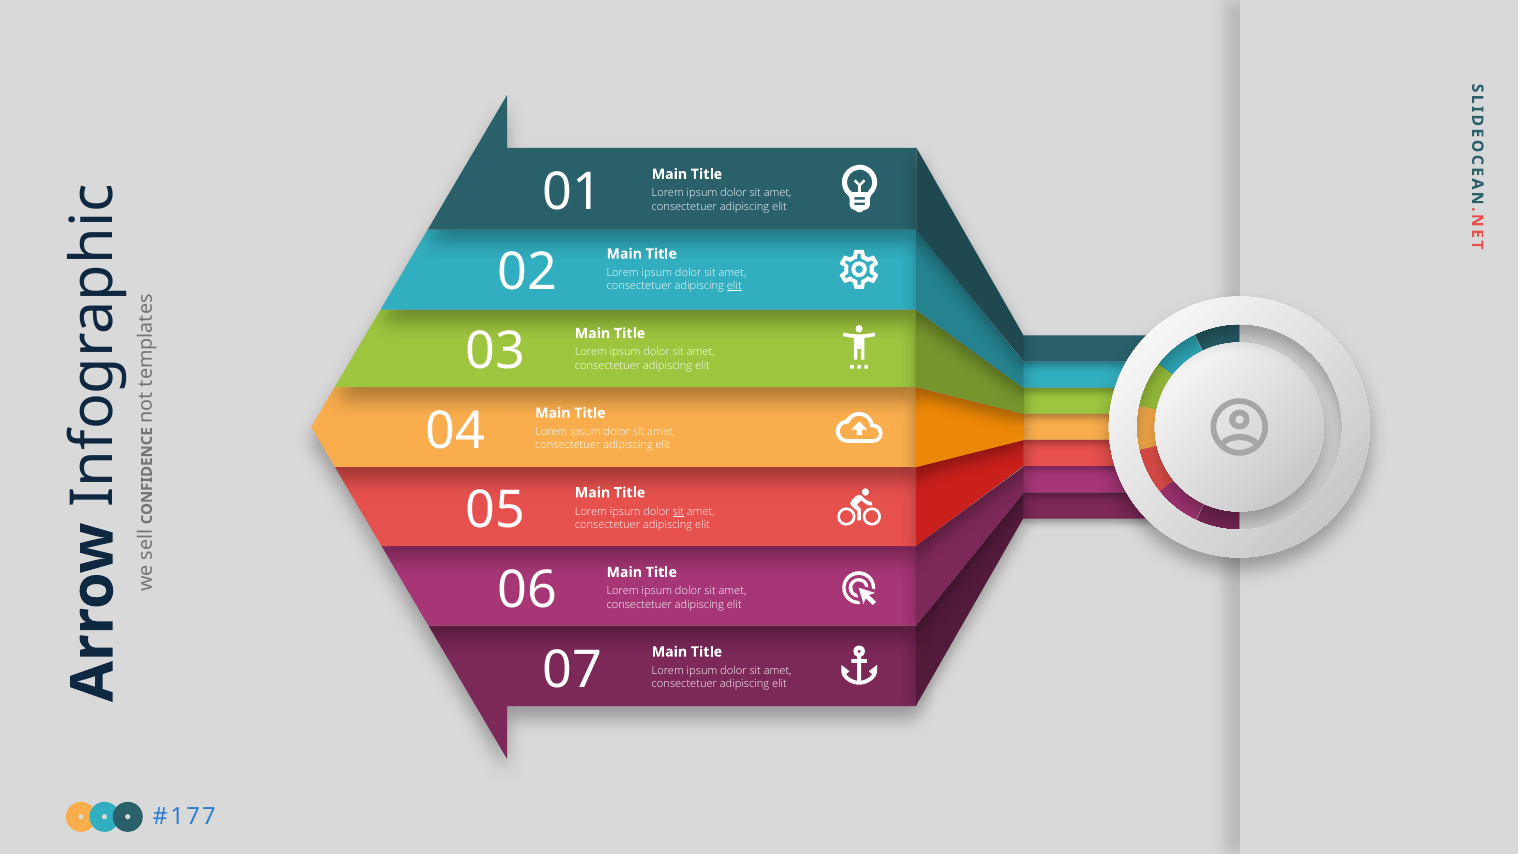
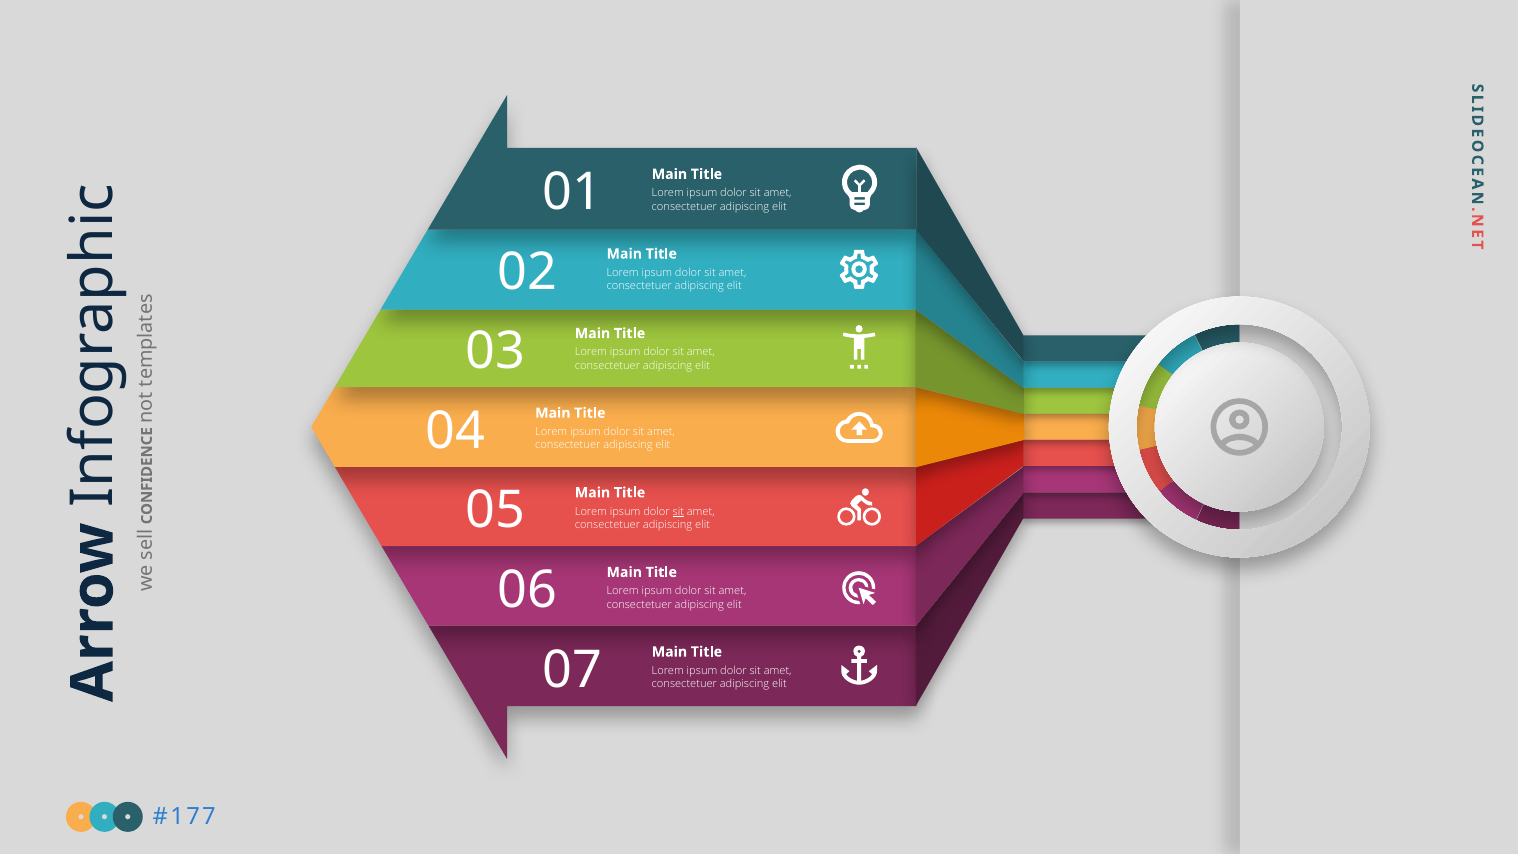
elit at (734, 286) underline: present -> none
